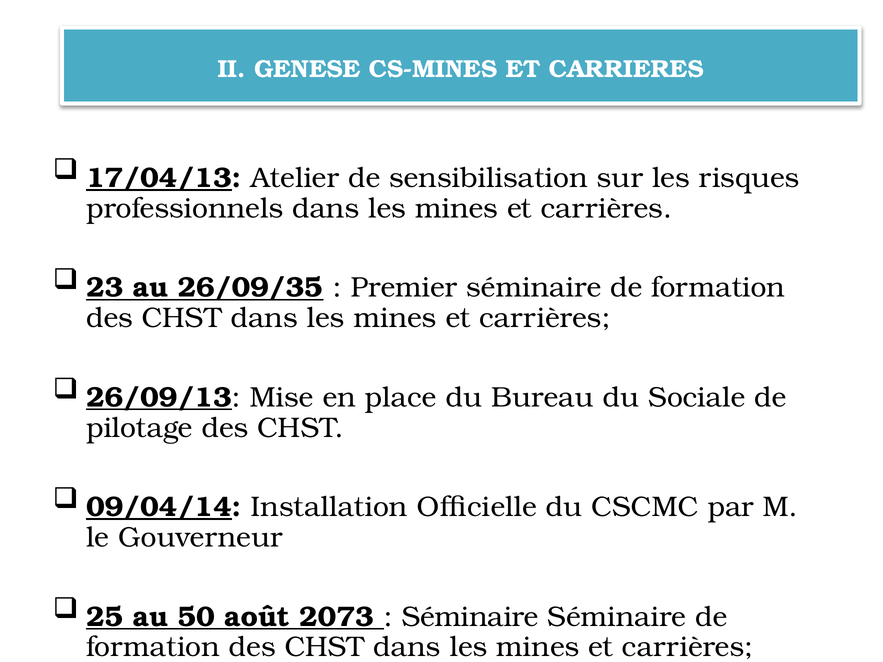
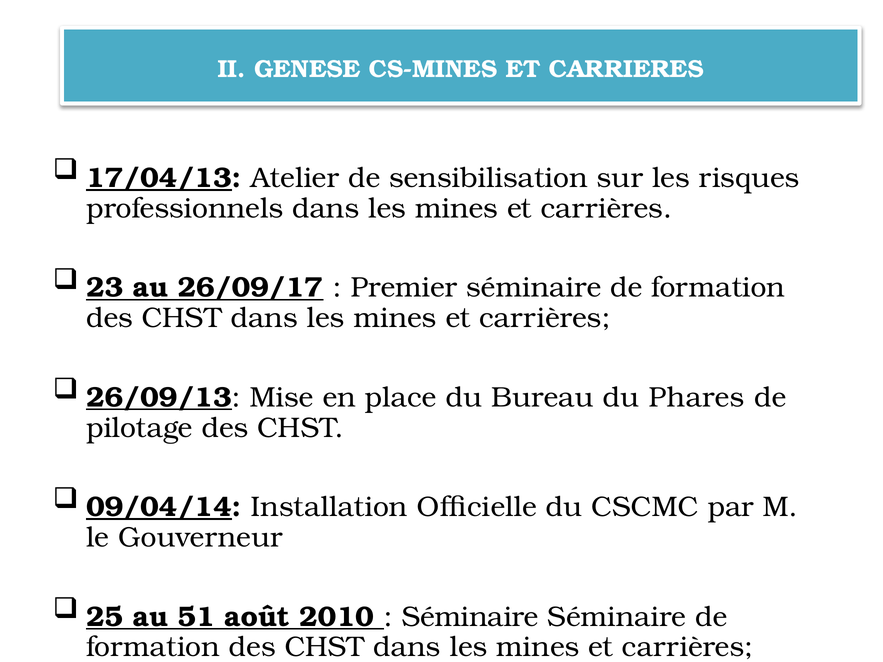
26/09/35: 26/09/35 -> 26/09/17
Sociale: Sociale -> Phares
50: 50 -> 51
2073: 2073 -> 2010
